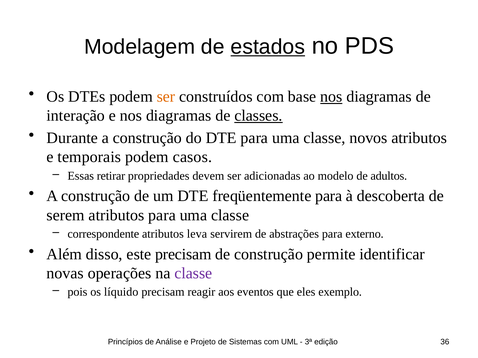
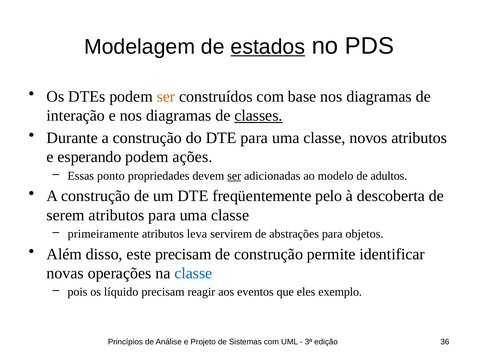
nos at (331, 97) underline: present -> none
temporais: temporais -> esperando
casos: casos -> ações
retirar: retirar -> ponto
ser at (234, 176) underline: none -> present
freqüentemente para: para -> pelo
correspondente: correspondente -> primeiramente
externo: externo -> objetos
classe at (193, 274) colour: purple -> blue
